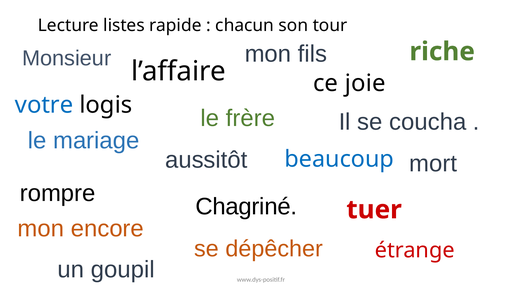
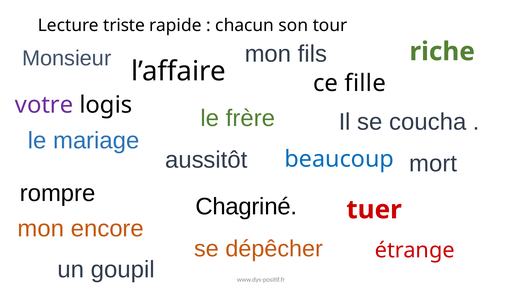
listes: listes -> triste
joie: joie -> fille
votre colour: blue -> purple
